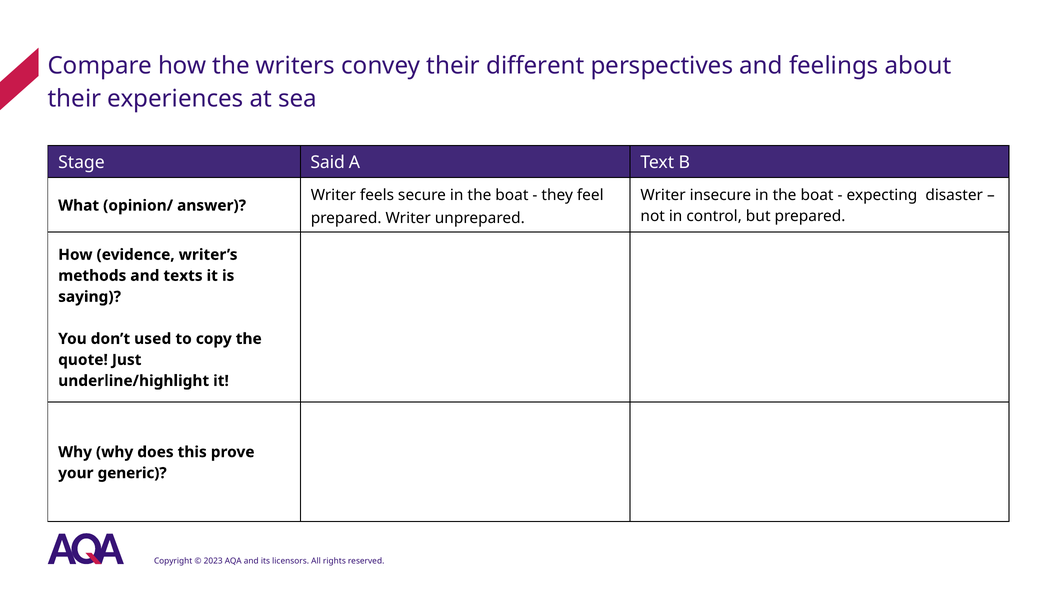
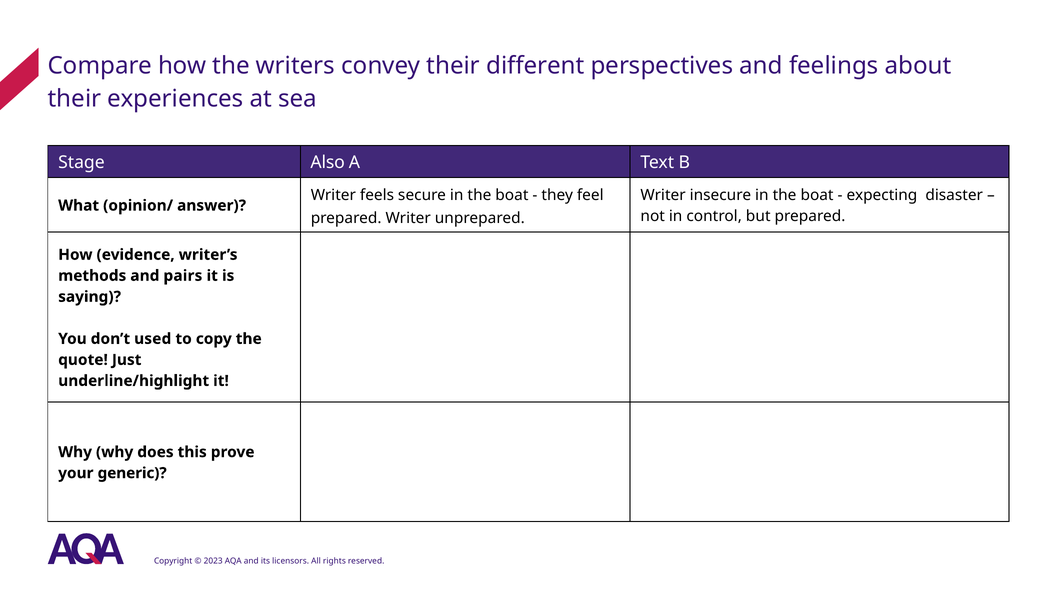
Said: Said -> Also
texts: texts -> pairs
